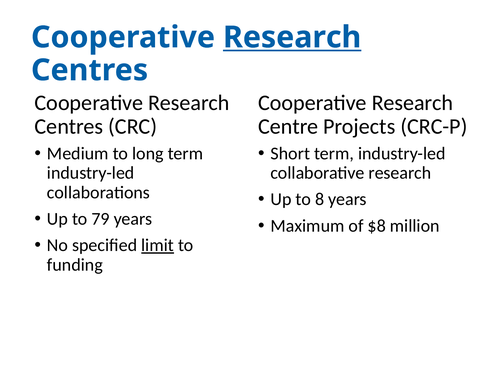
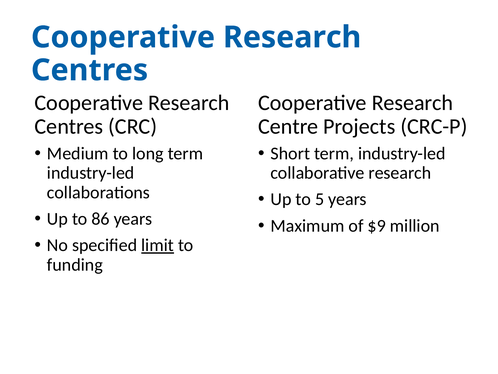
Research at (292, 37) underline: present -> none
8: 8 -> 5
79: 79 -> 86
$8: $8 -> $9
